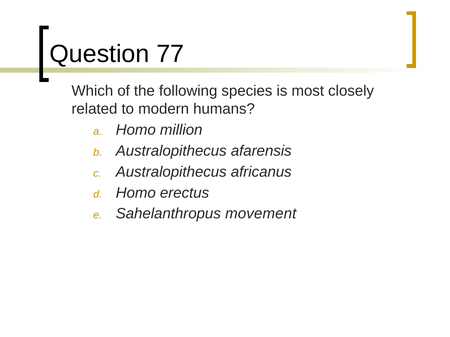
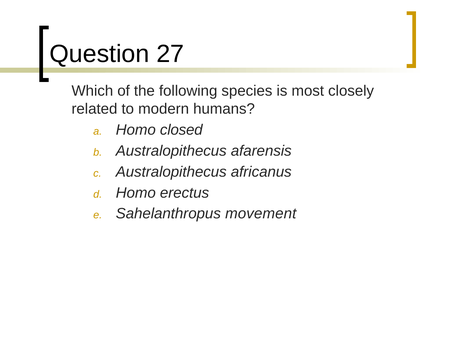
77: 77 -> 27
million: million -> closed
